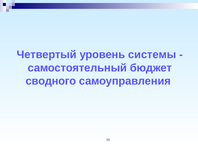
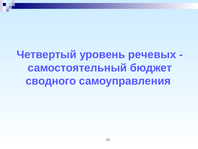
системы: системы -> речевых
